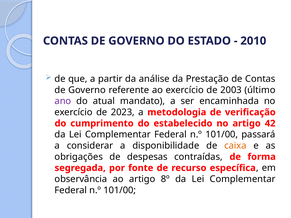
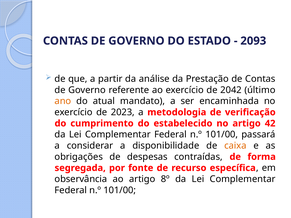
2010: 2010 -> 2093
2003: 2003 -> 2042
ano colour: purple -> orange
